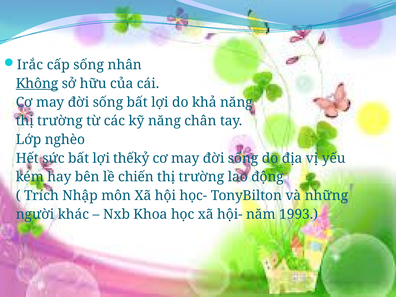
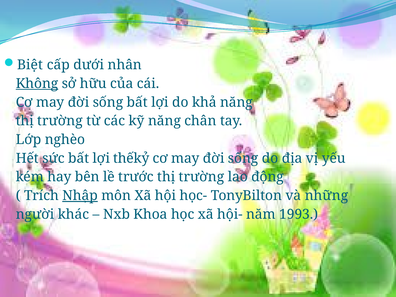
Irắc: Irắc -> Biệt
cấp sống: sống -> dưới
chiến: chiến -> trước
Nhập underline: none -> present
